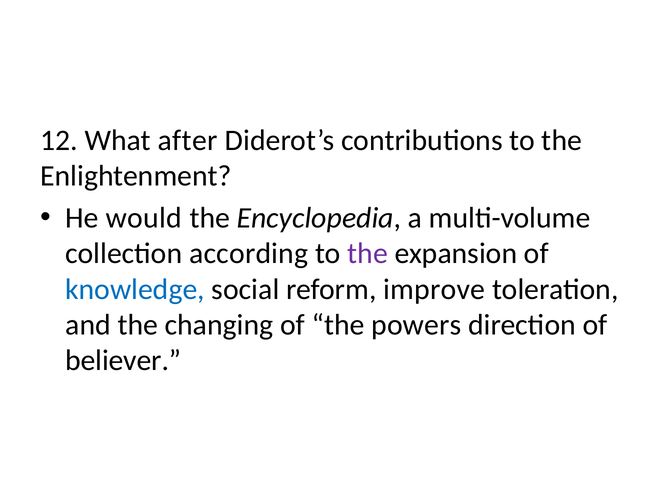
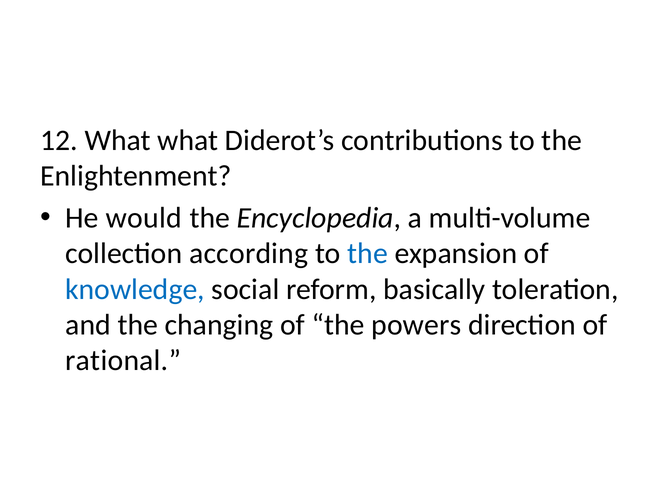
What after: after -> what
the at (368, 254) colour: purple -> blue
improve: improve -> basically
believer: believer -> rational
